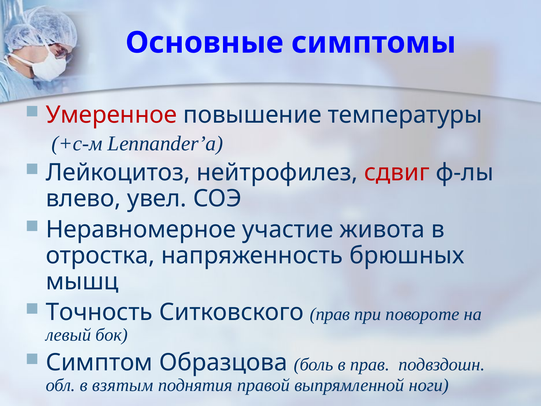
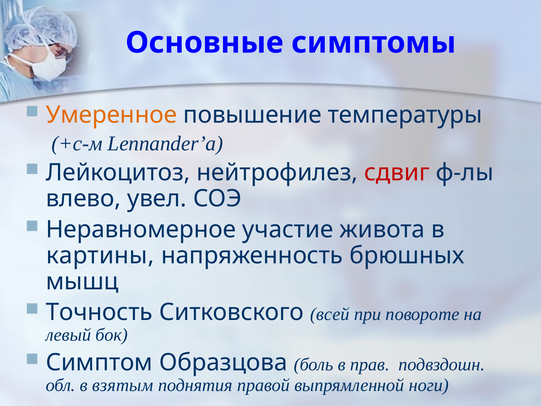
Умеренное colour: red -> orange
отростка: отростка -> картины
Ситковского прав: прав -> всей
